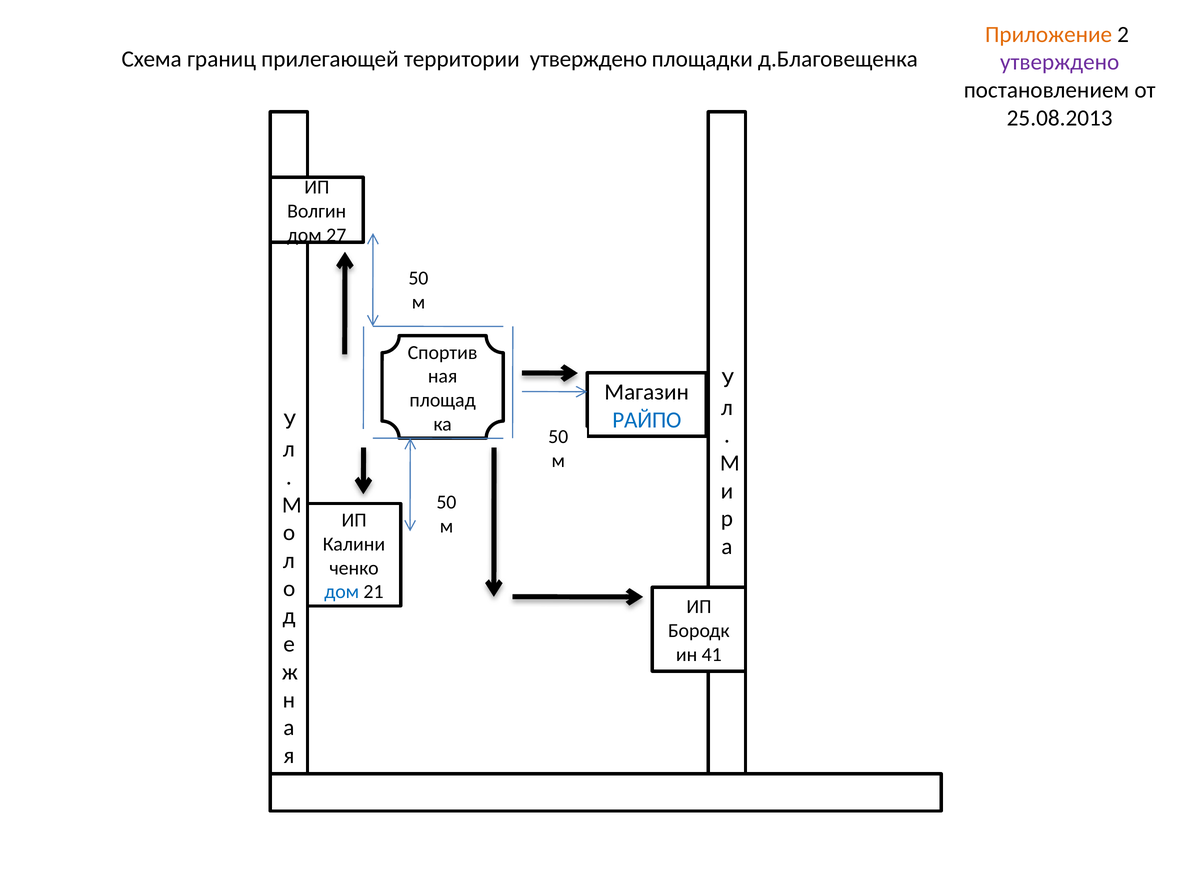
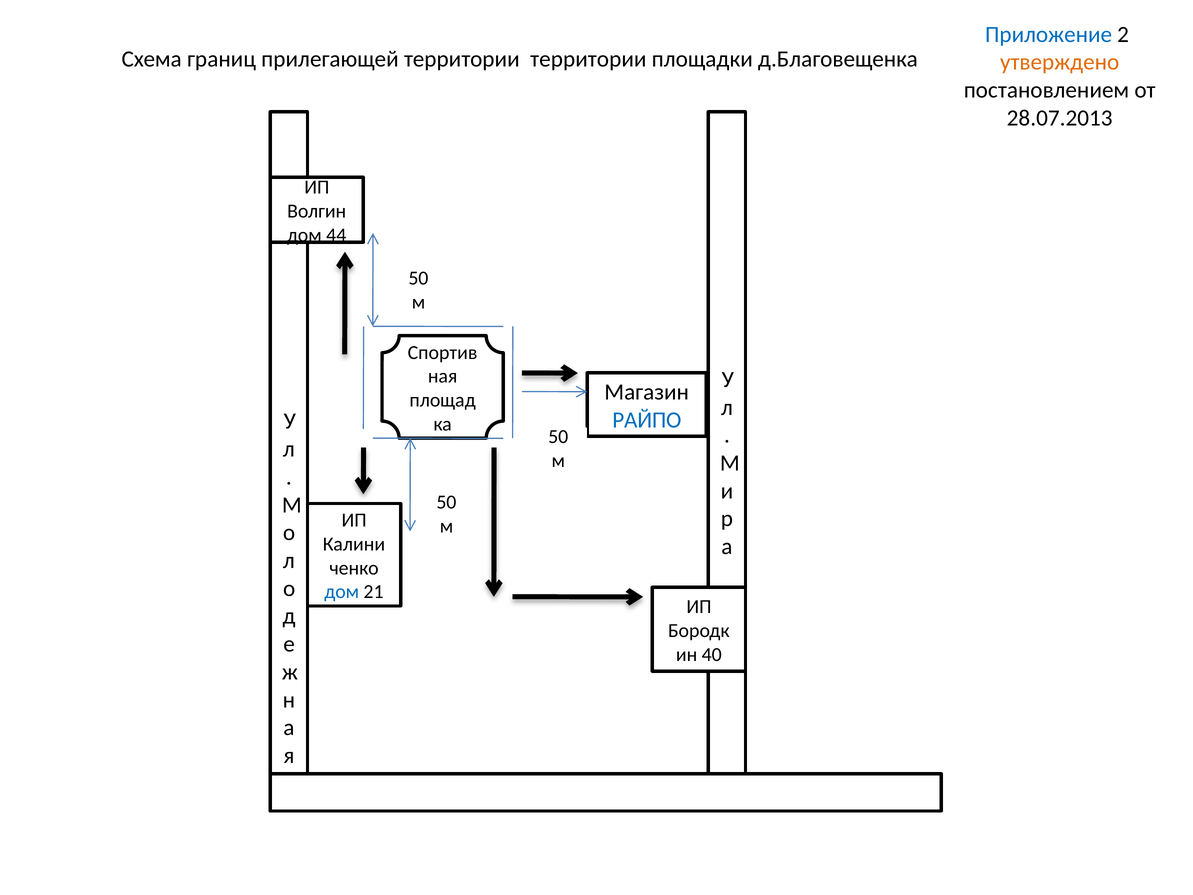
Приложение colour: orange -> blue
территории утверждено: утверждено -> территории
утверждено at (1060, 62) colour: purple -> orange
25.08.2013: 25.08.2013 -> 28.07.2013
27: 27 -> 44
41: 41 -> 40
